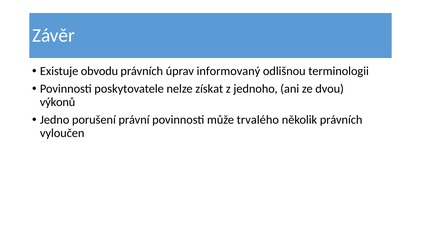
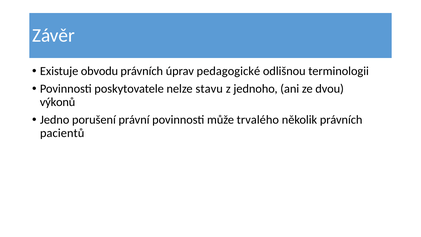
informovaný: informovaný -> pedagogické
získat: získat -> stavu
vyloučen: vyloučen -> pacientů
